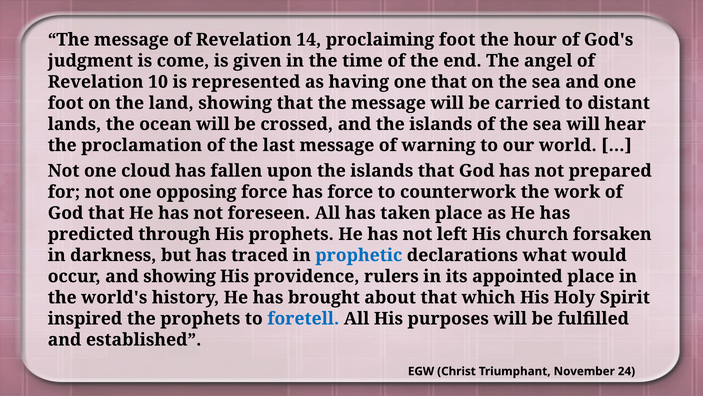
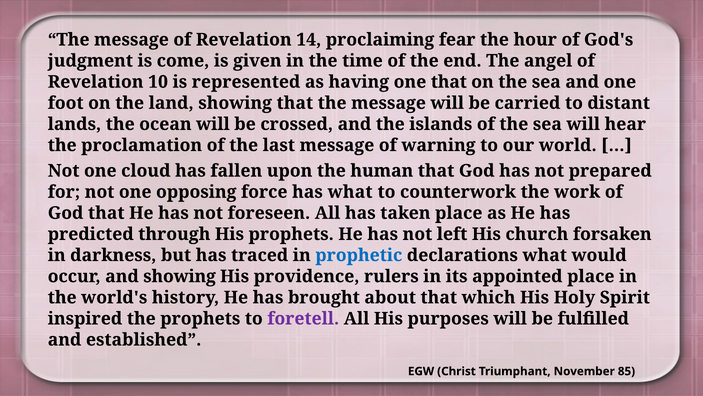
proclaiming foot: foot -> fear
upon the islands: islands -> human
has force: force -> what
foretell colour: blue -> purple
24: 24 -> 85
